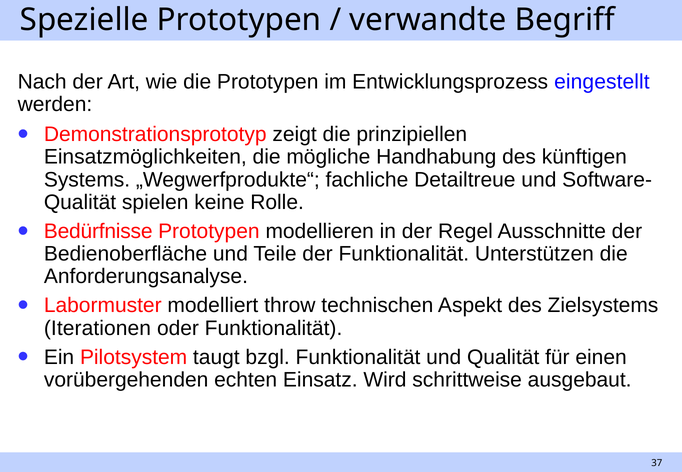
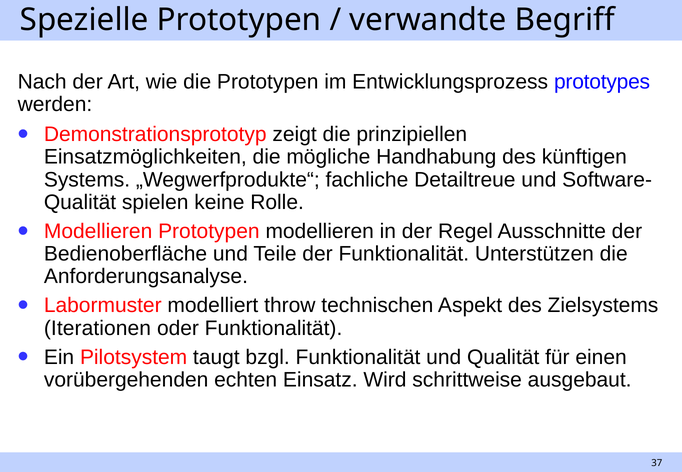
eingestellt: eingestellt -> prototypes
Bedürfnisse at (98, 231): Bedürfnisse -> Modellieren
